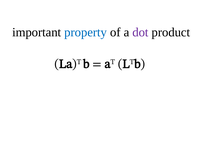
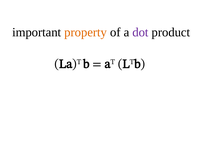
property colour: blue -> orange
